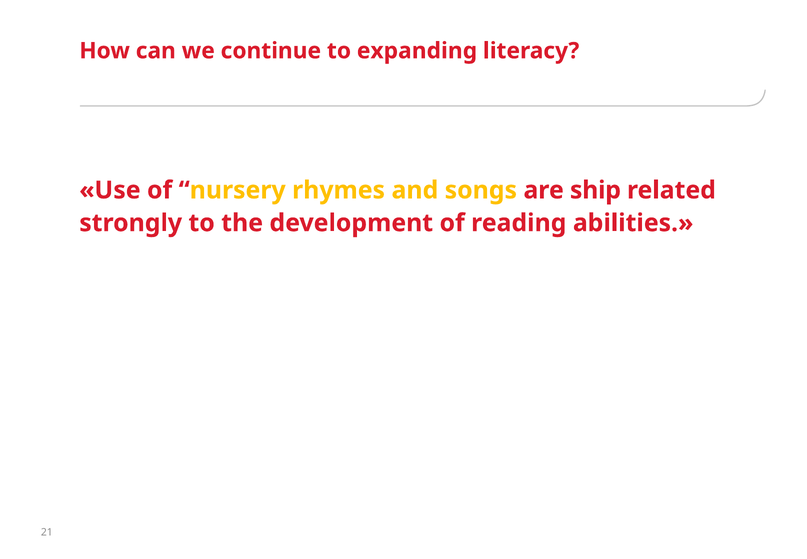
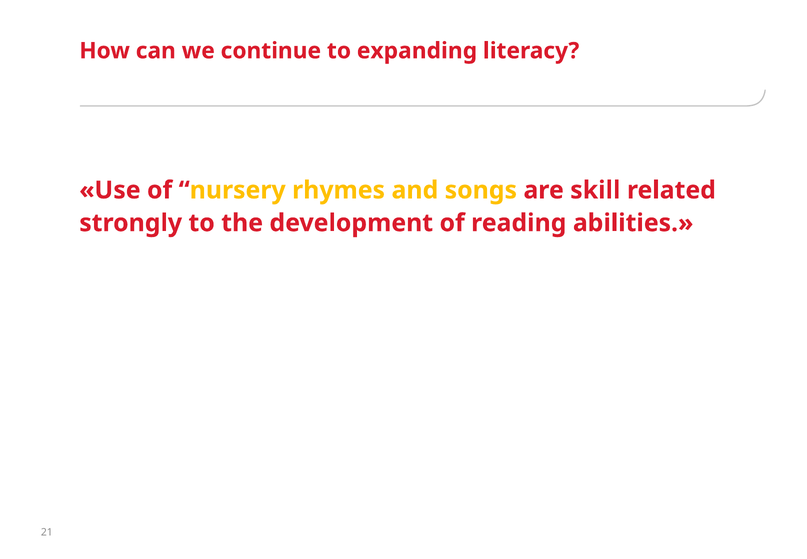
ship: ship -> skill
